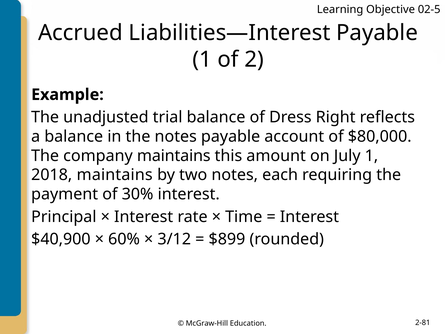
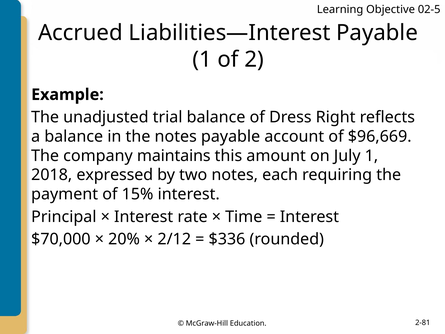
$80,000: $80,000 -> $96,669
2018 maintains: maintains -> expressed
30%: 30% -> 15%
$40,900: $40,900 -> $70,000
60%: 60% -> 20%
3/12: 3/12 -> 2/12
$899: $899 -> $336
